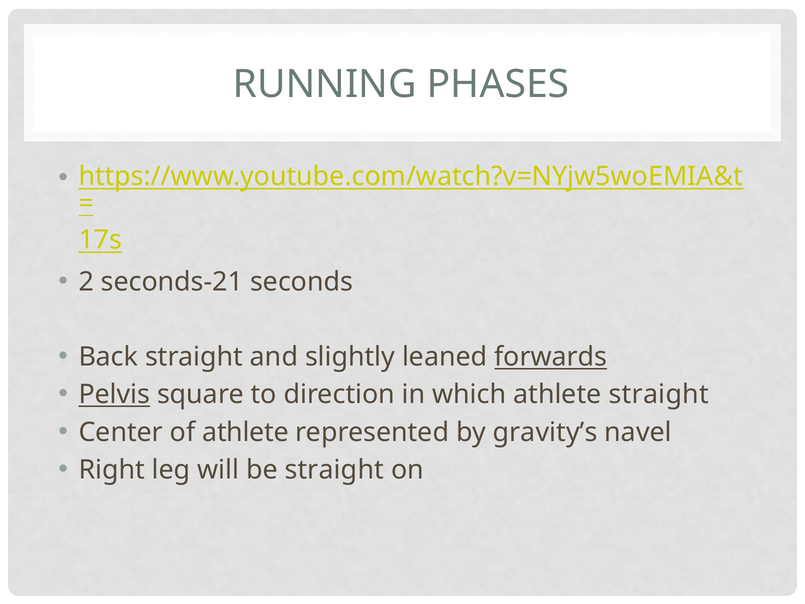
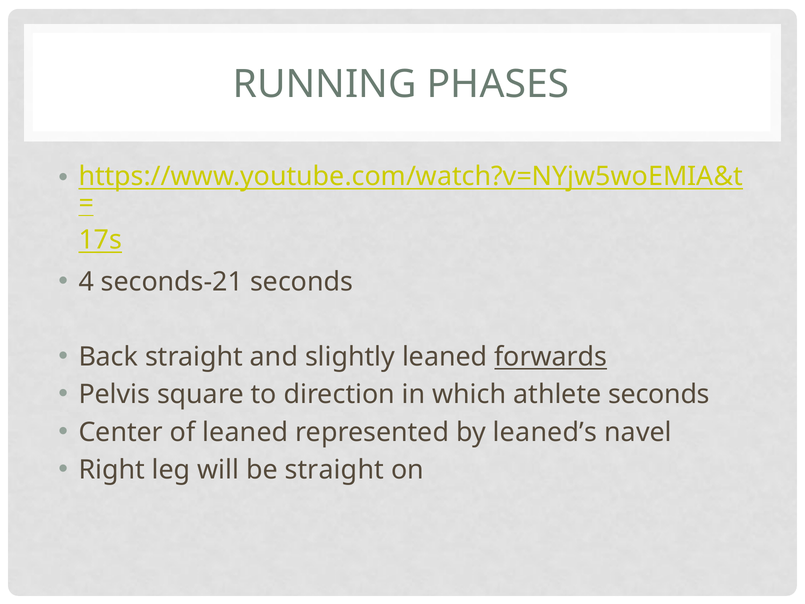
2: 2 -> 4
Pelvis underline: present -> none
athlete straight: straight -> seconds
of athlete: athlete -> leaned
gravity’s: gravity’s -> leaned’s
